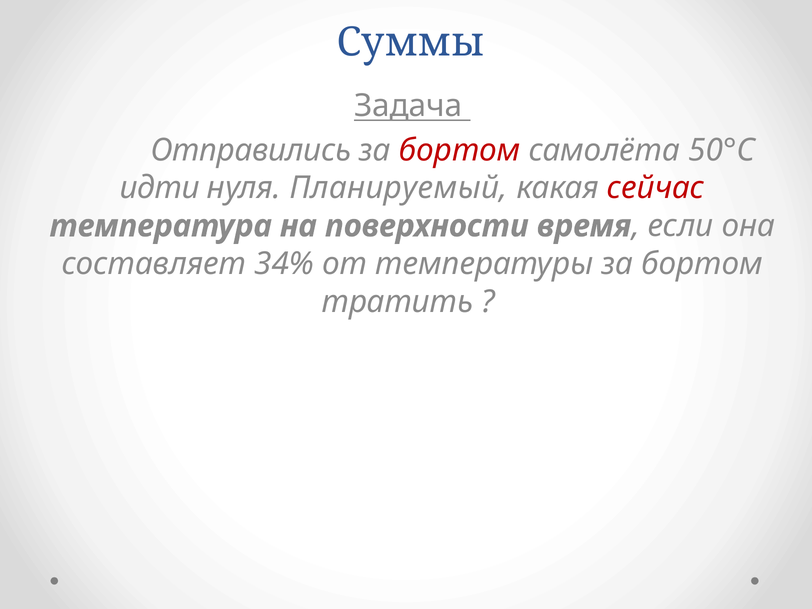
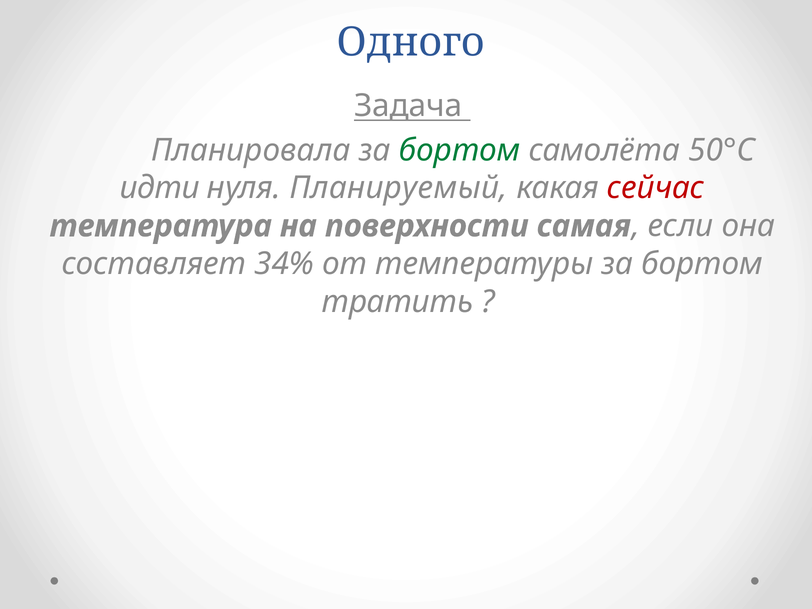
Суммы: Суммы -> Одного
Отправились: Отправились -> Планировала
бортом at (460, 150) colour: red -> green
время: время -> самая
